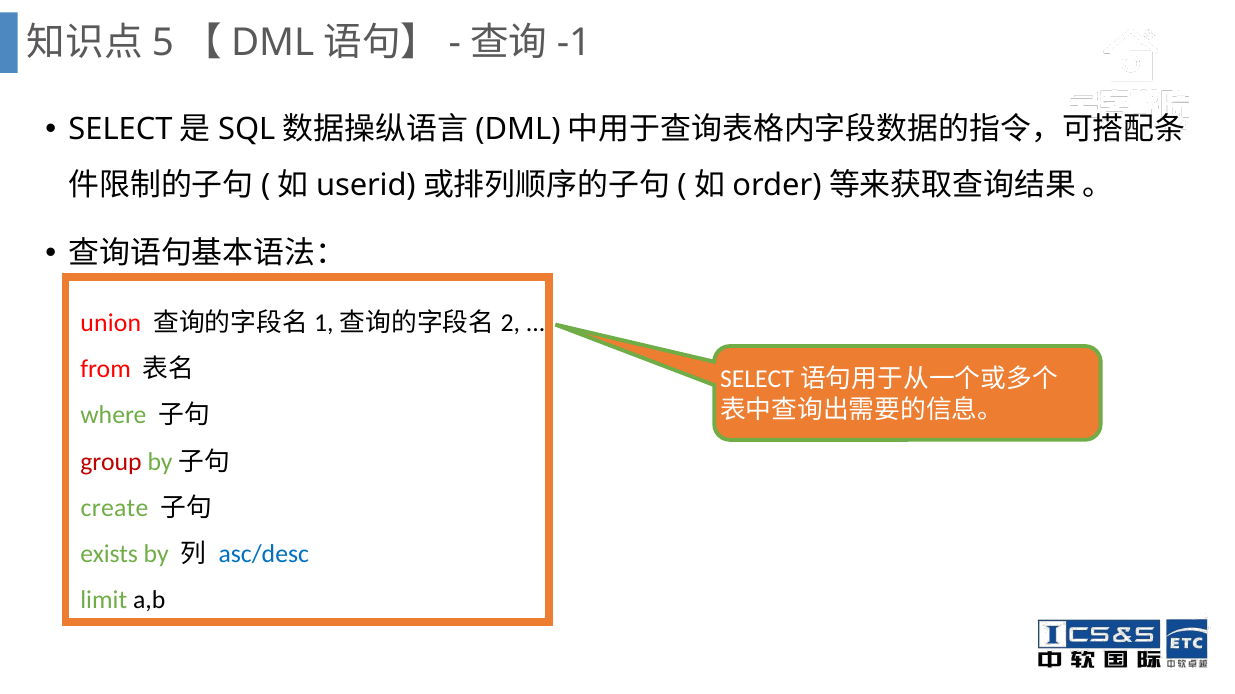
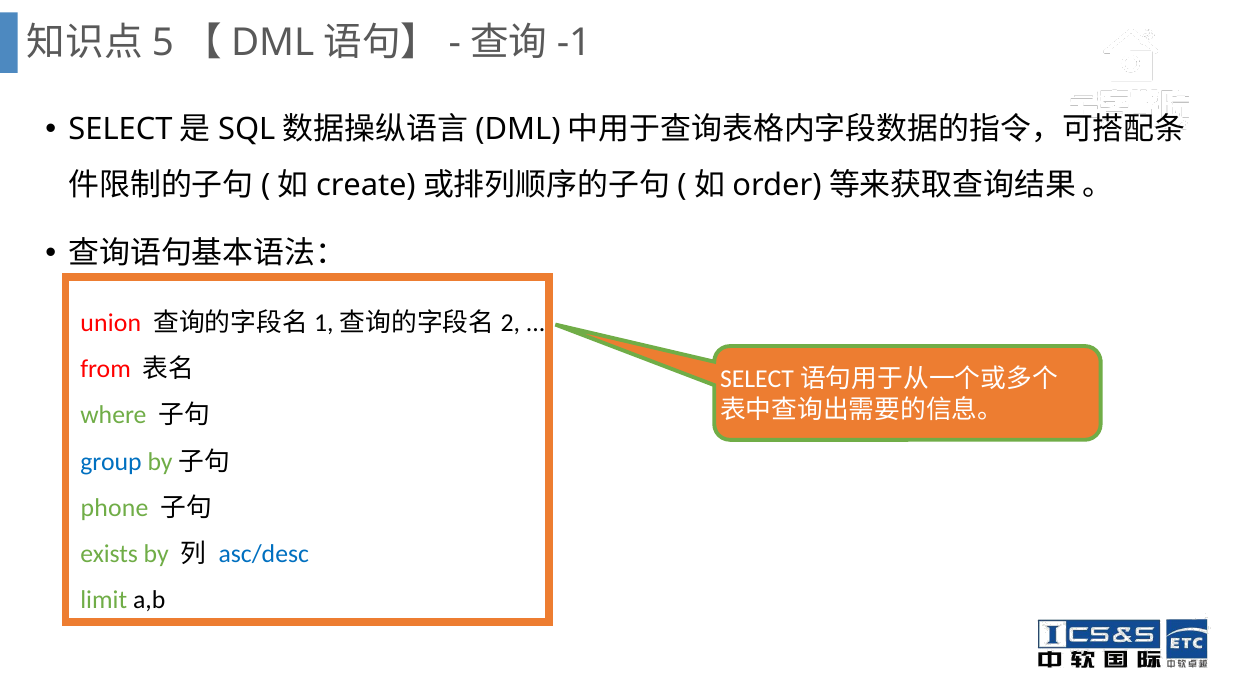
userid: userid -> create
group colour: red -> blue
create: create -> phone
